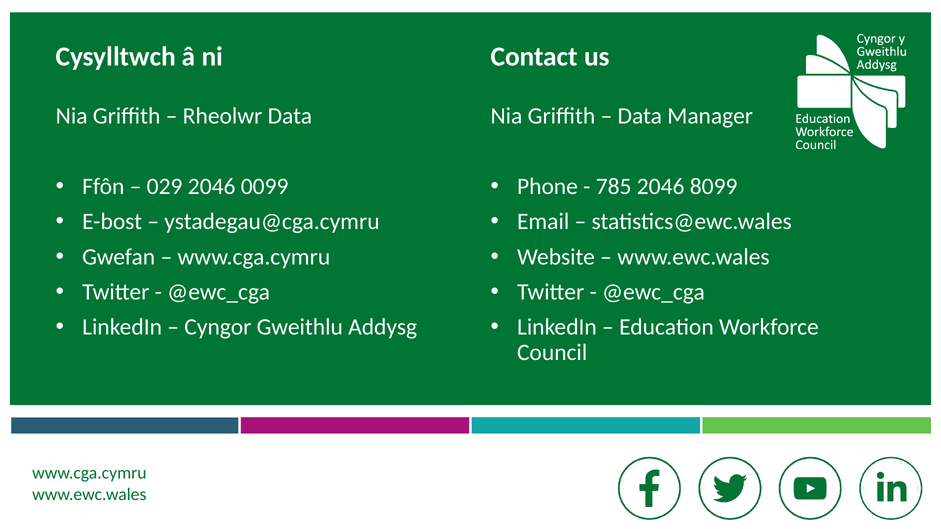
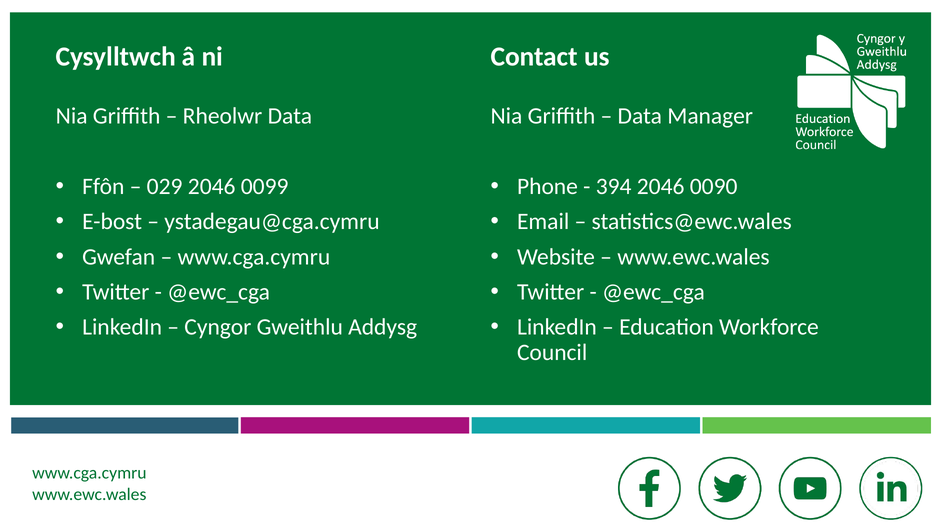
785: 785 -> 394
8099: 8099 -> 0090
